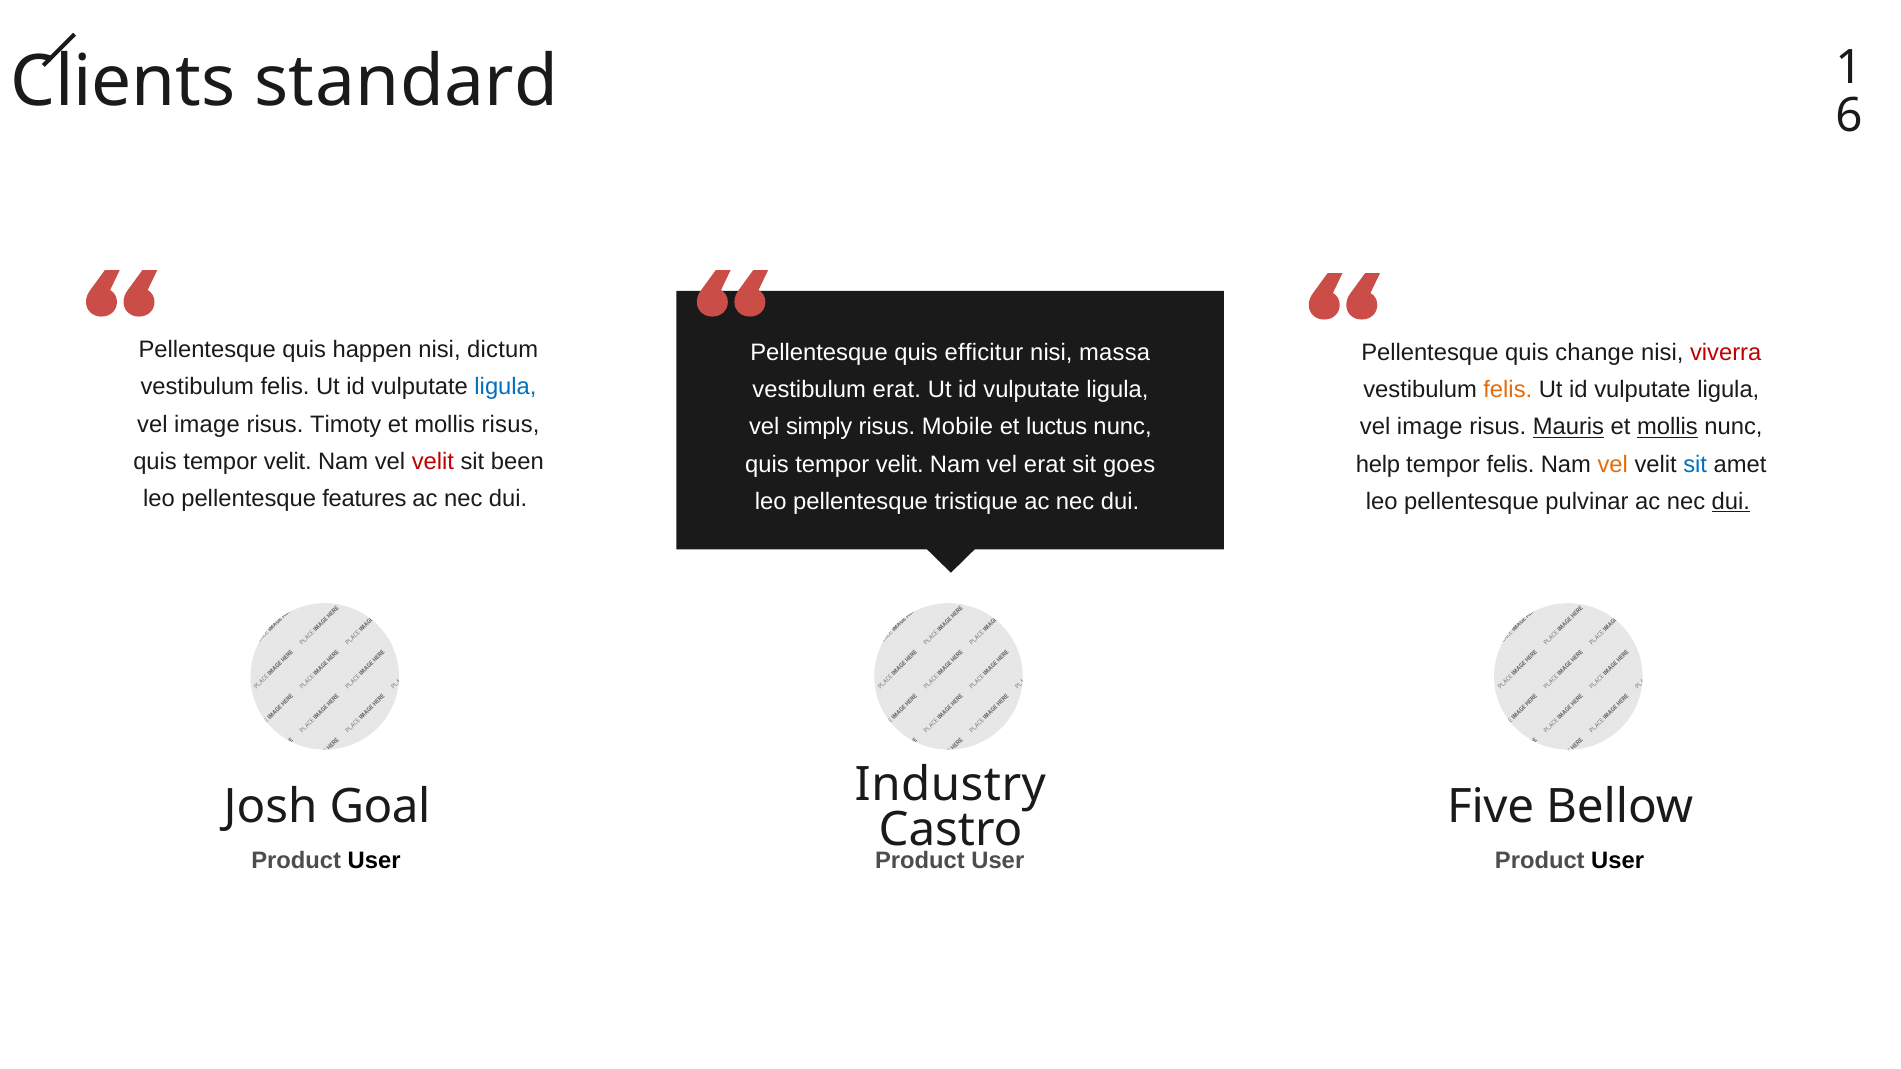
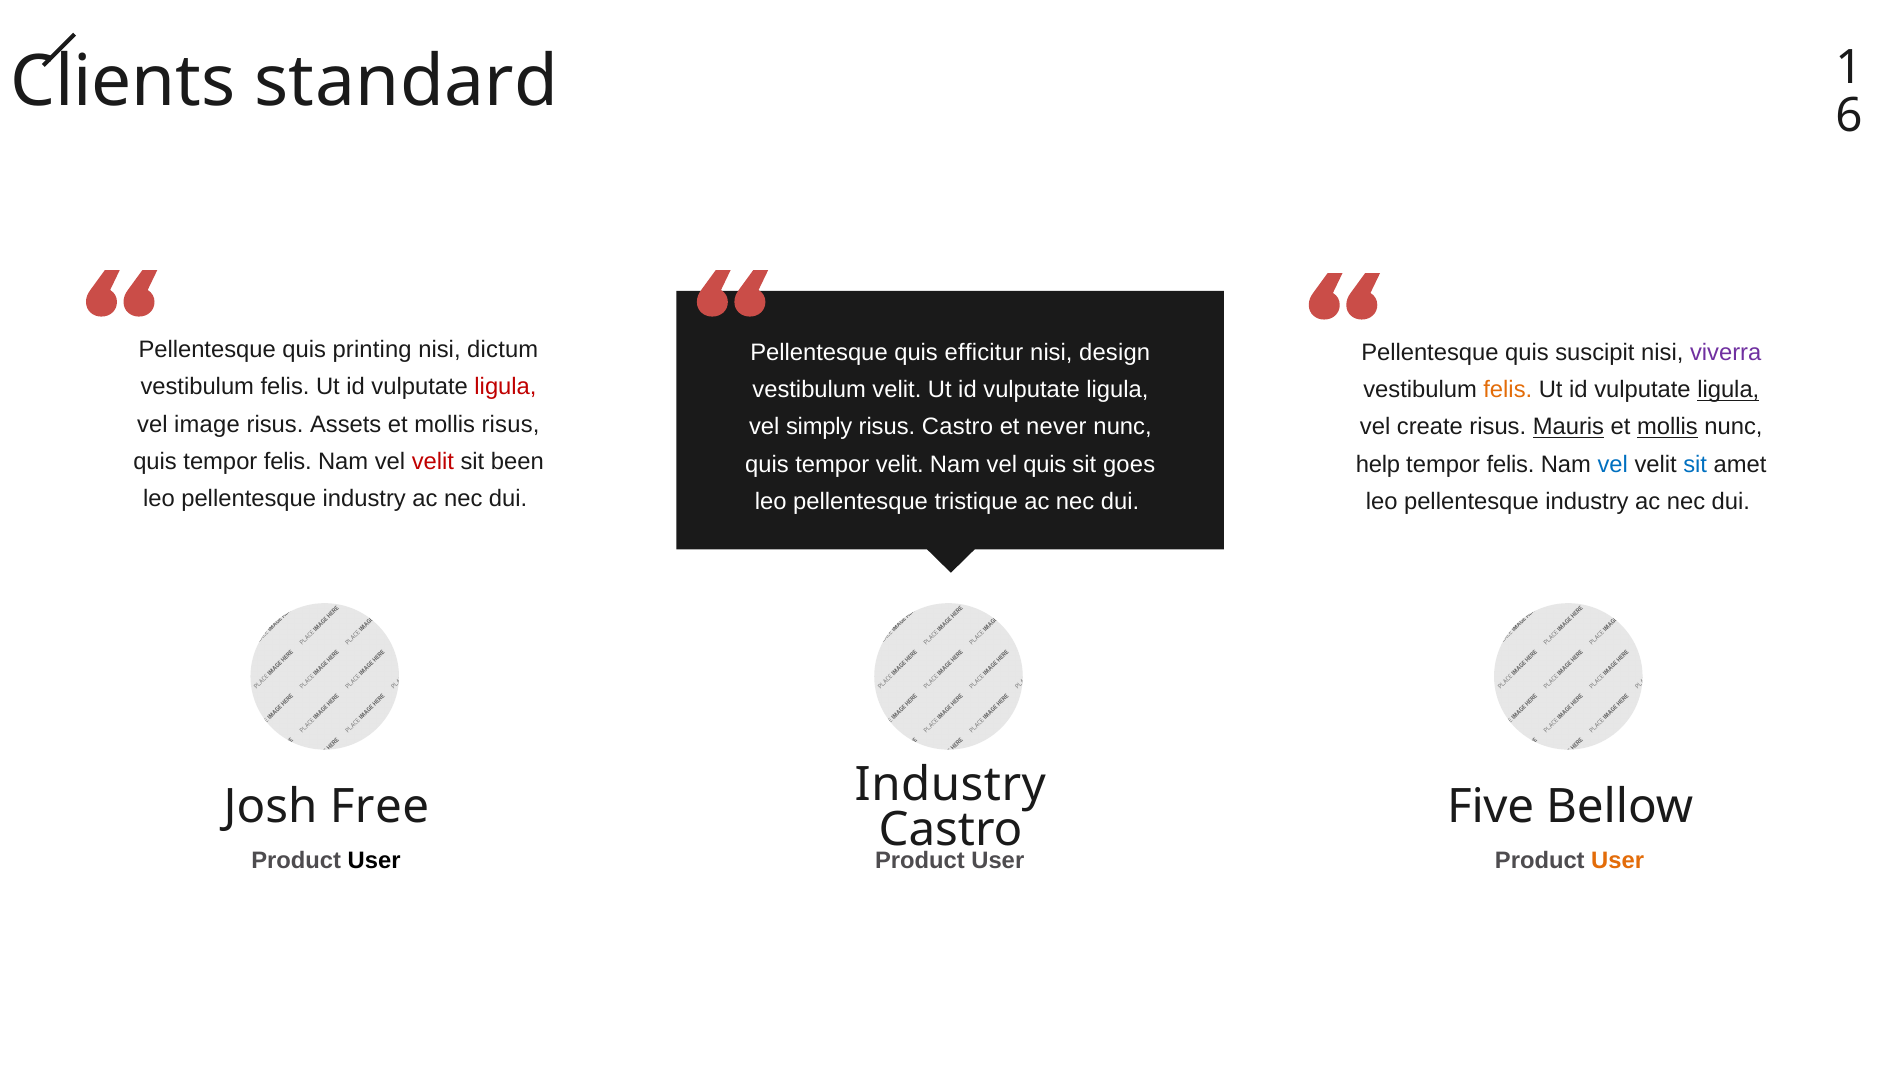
happen: happen -> printing
massa: massa -> design
change: change -> suscipit
viverra colour: red -> purple
ligula at (505, 387) colour: blue -> red
vestibulum erat: erat -> velit
ligula at (1728, 390) underline: none -> present
Timoty: Timoty -> Assets
risus Mobile: Mobile -> Castro
luctus: luctus -> never
image at (1430, 427): image -> create
velit at (288, 461): velit -> felis
vel erat: erat -> quis
vel at (1613, 464) colour: orange -> blue
features at (364, 498): features -> industry
pulvinar at (1587, 501): pulvinar -> industry
dui at (1731, 501) underline: present -> none
Goal: Goal -> Free
User at (1618, 861) colour: black -> orange
